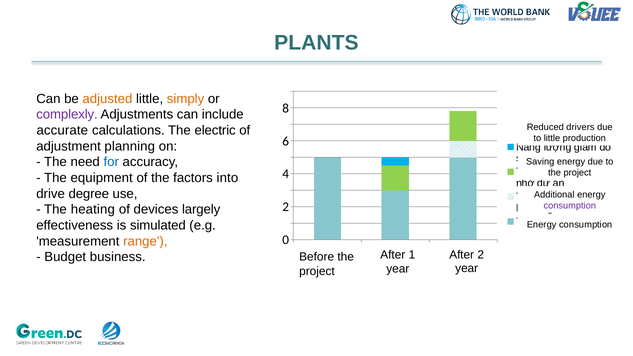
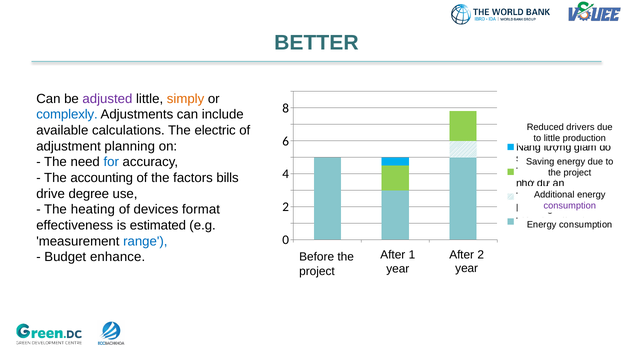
PLANTS: PLANTS -> BETTER
adjusted colour: orange -> purple
complexly colour: purple -> blue
accurate: accurate -> available
equipment: equipment -> accounting
into: into -> bills
largely: largely -> format
simulated: simulated -> estimated
range colour: orange -> blue
business: business -> enhance
